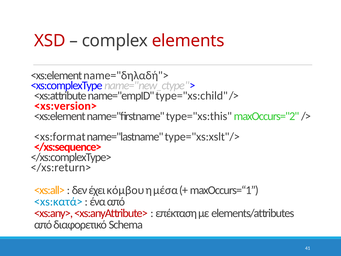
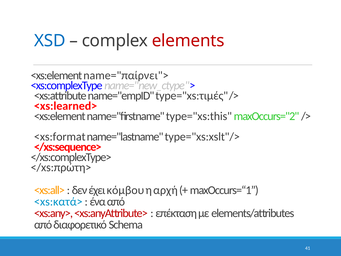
XSD colour: red -> blue
name="δηλαδή">: name="δηλαδή"> -> name="παίρνει">
type="xs:child: type="xs:child -> type="xs:τιμές
<xs:version>: <xs:version> -> <xs:learned>
</xs:return>: </xs:return> -> </xs:πρώτη>
μέσα: μέσα -> αρχή
